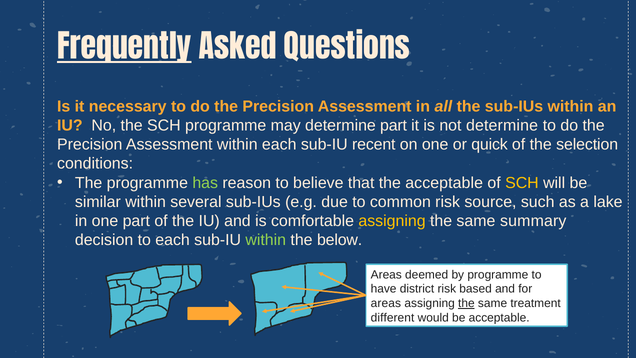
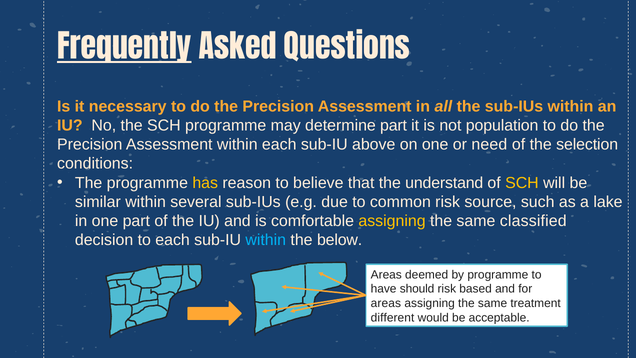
not determine: determine -> population
recent: recent -> above
quick: quick -> need
has colour: light green -> yellow
the acceptable: acceptable -> understand
summary: summary -> classified
within at (266, 240) colour: light green -> light blue
district: district -> should
the at (466, 303) underline: present -> none
